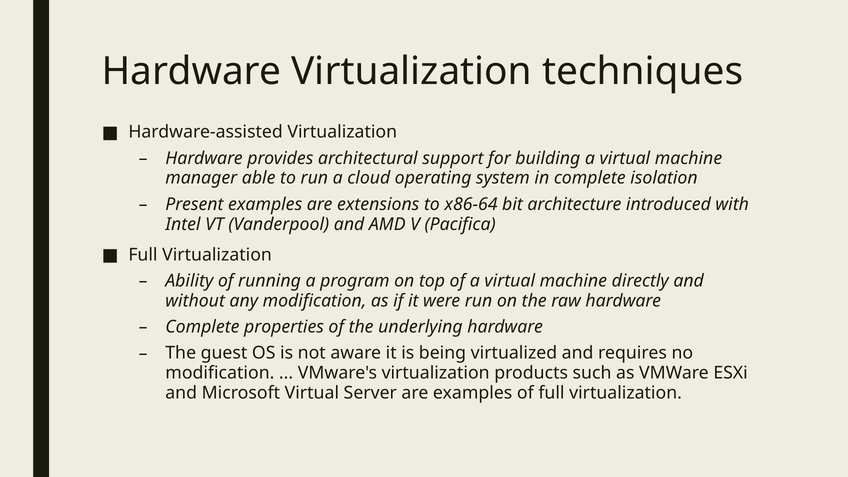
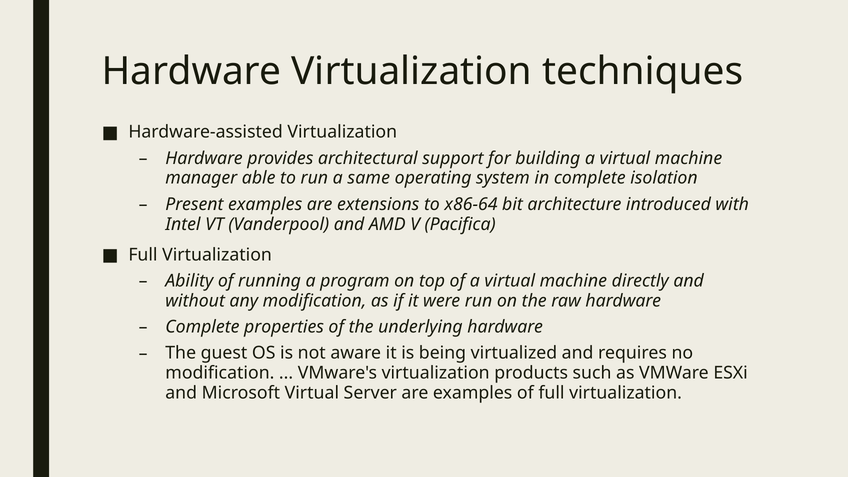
cloud: cloud -> same
